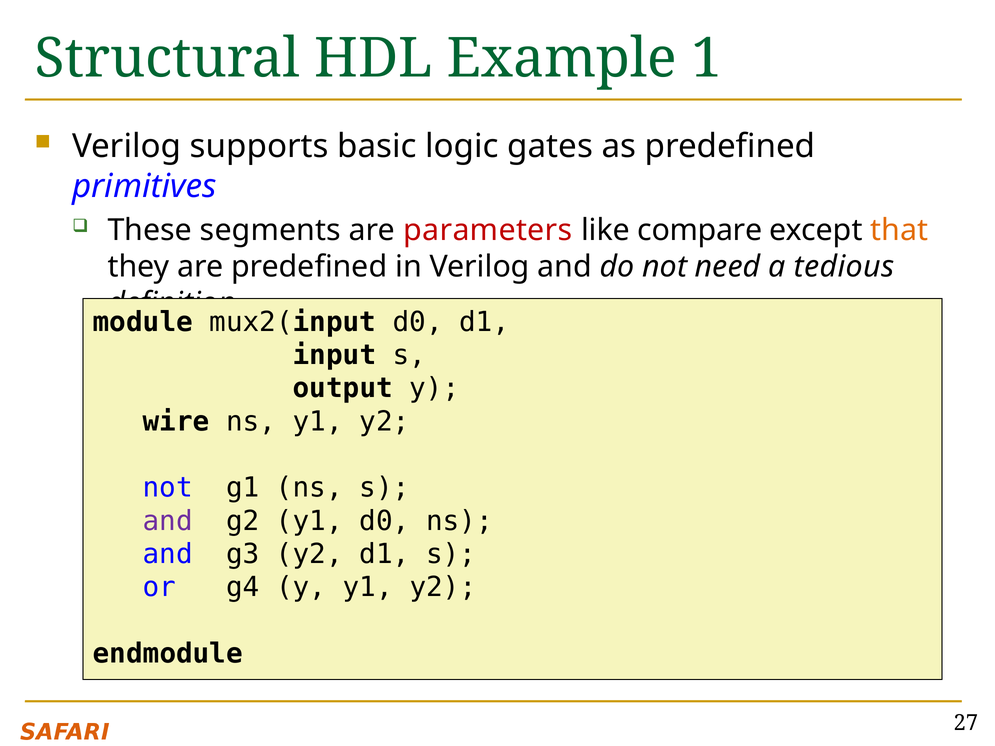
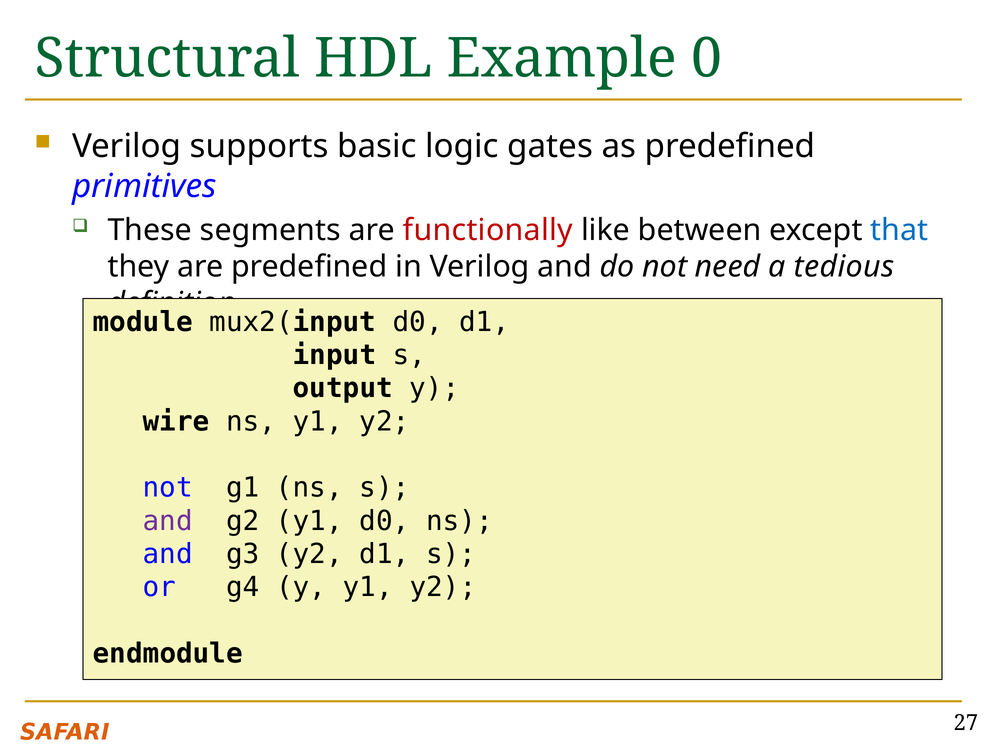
1: 1 -> 0
parameters: parameters -> functionally
compare: compare -> between
that colour: orange -> blue
